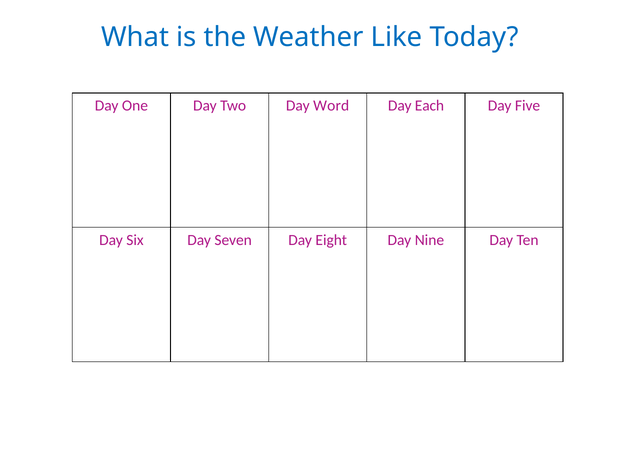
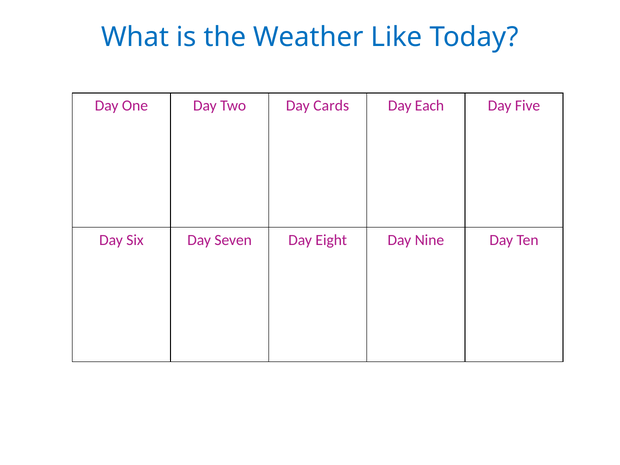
Word: Word -> Cards
